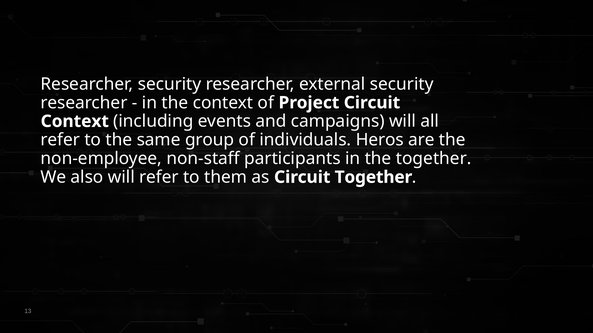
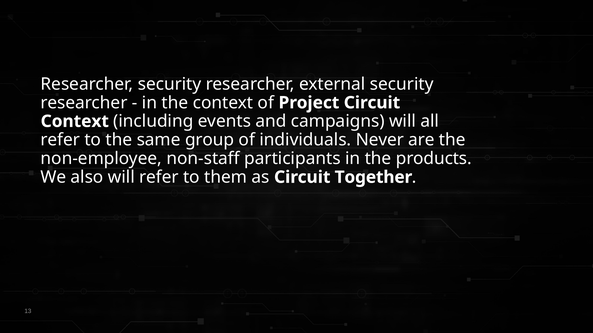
Heros: Heros -> Never
the together: together -> products
